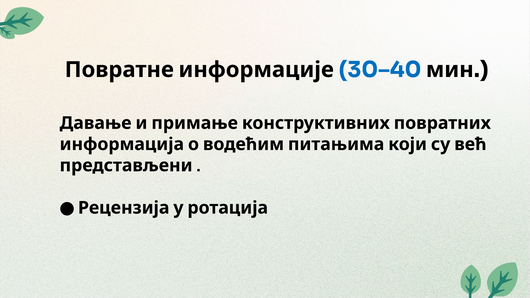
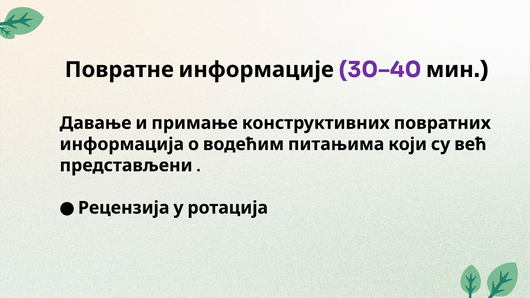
30–40 colour: blue -> purple
